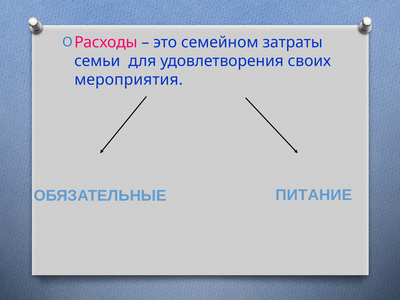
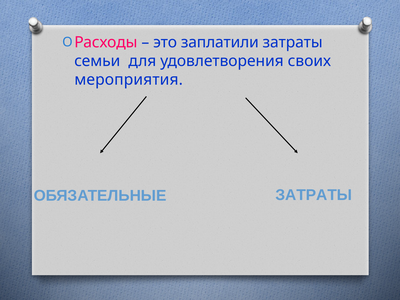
семейном: семейном -> заплатили
ОБЯЗАТЕЛЬНЫЕ ПИТАНИЕ: ПИТАНИЕ -> ЗАТРАТЫ
